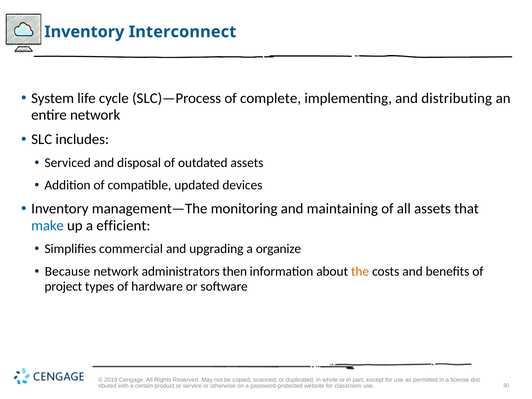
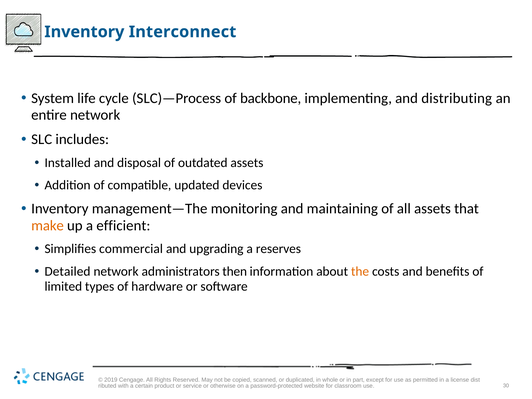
complete: complete -> backbone
Serviced: Serviced -> Installed
make colour: blue -> orange
organize: organize -> reserves
Because: Because -> Detailed
project: project -> limited
